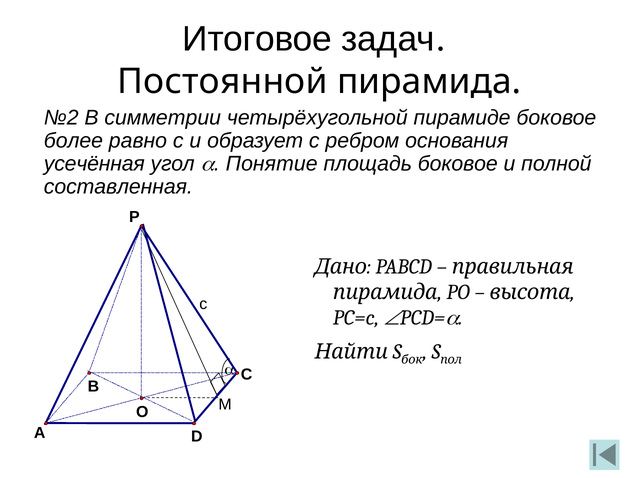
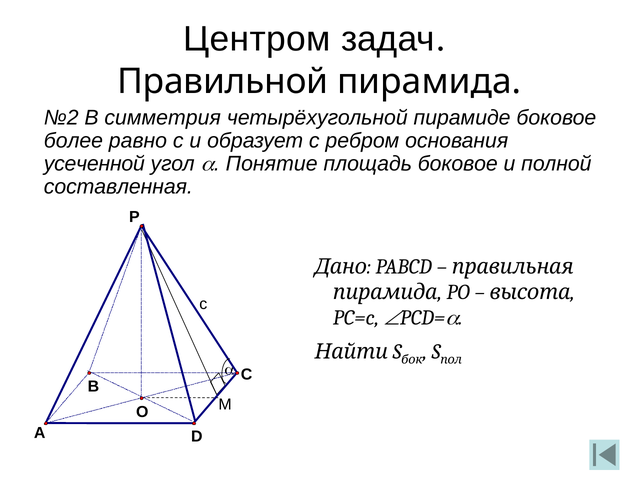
Итоговое: Итоговое -> Центром
Постоянной: Постоянной -> Правильной
симметрии: симметрии -> симметрия
усечённая: усечённая -> усеченной
